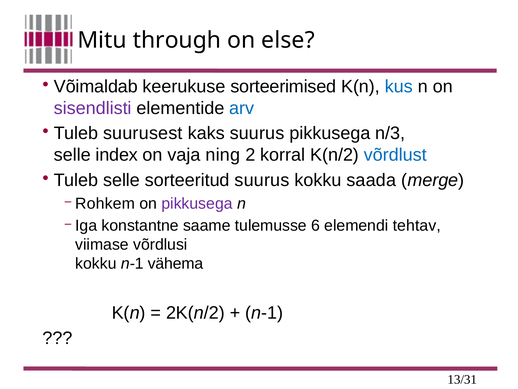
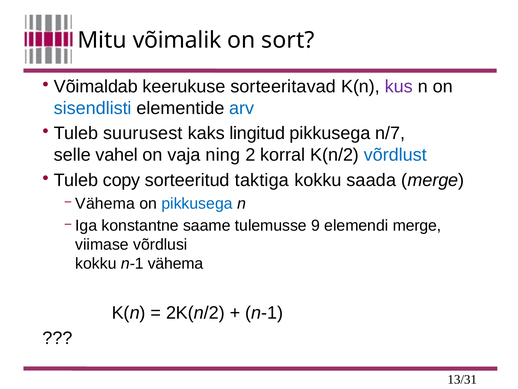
through: through -> võimalik
else: else -> sort
sorteerimised: sorteerimised -> sorteeritavad
kus colour: blue -> purple
sisendlisti colour: purple -> blue
kaks suurus: suurus -> lingitud
n/3: n/3 -> n/7
index: index -> vahel
Tuleb selle: selle -> copy
sorteeritud suurus: suurus -> taktiga
Rohkem at (105, 203): Rohkem -> Vähema
pikkusega at (197, 203) colour: purple -> blue
6: 6 -> 9
elemendi tehtav: tehtav -> merge
